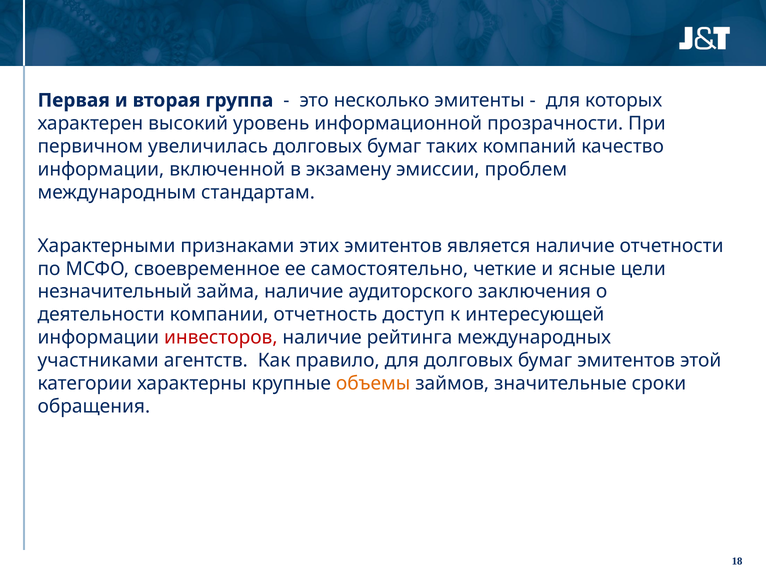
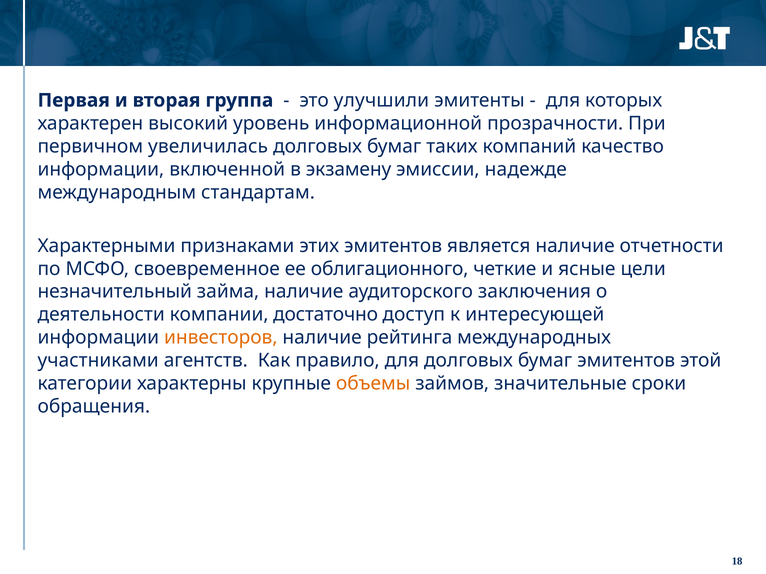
несколько: несколько -> улучшили
проблем: проблем -> надежде
самостоятельно: самостоятельно -> облигационного
отчетность: отчетность -> достаточно
инвесторов colour: red -> orange
